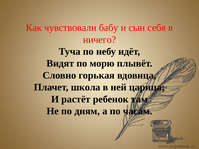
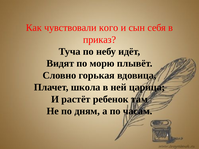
бабу: бабу -> кого
ничего: ничего -> приказ
